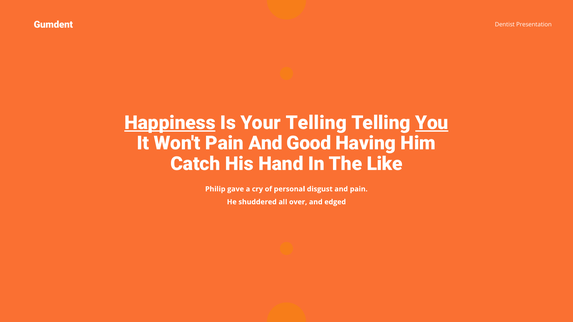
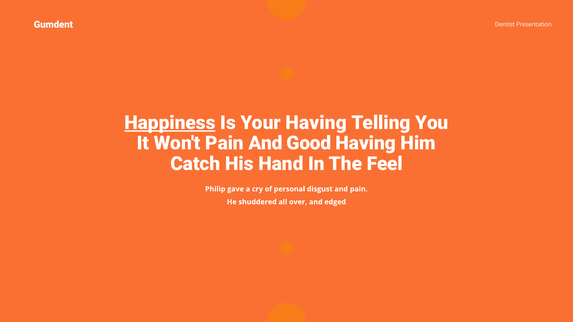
Your Telling: Telling -> Having
You underline: present -> none
Like: Like -> Feel
